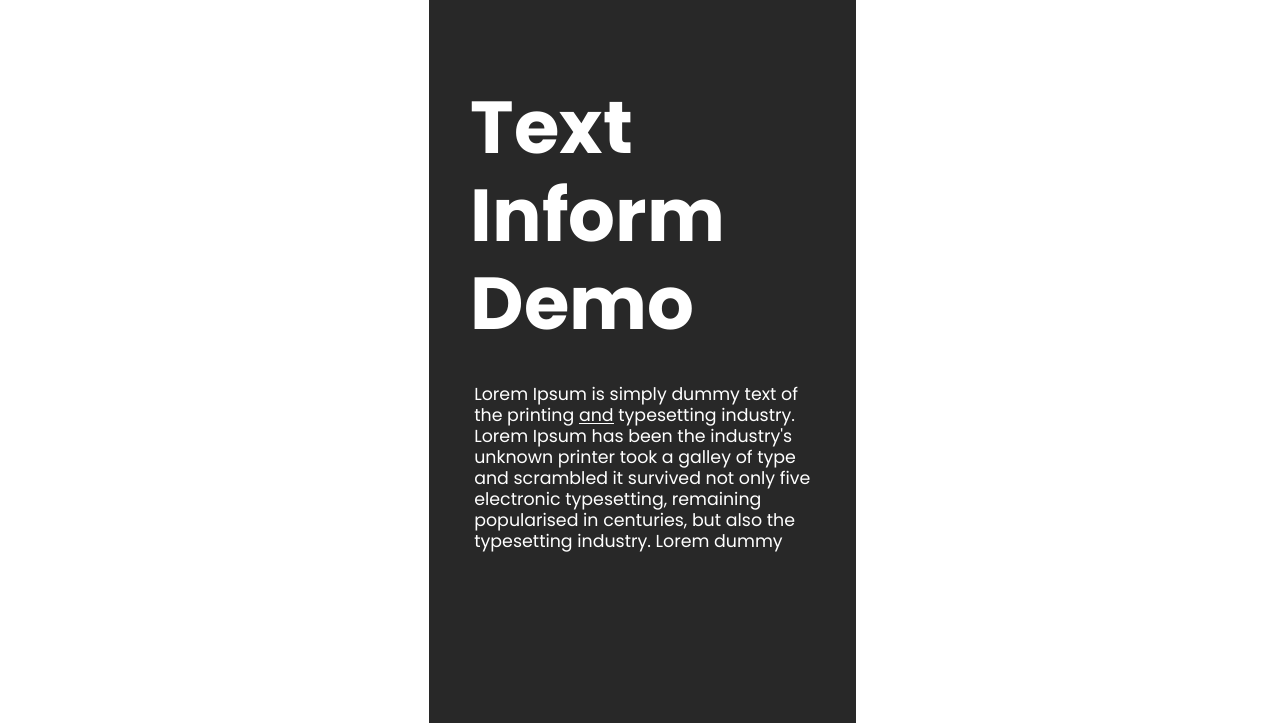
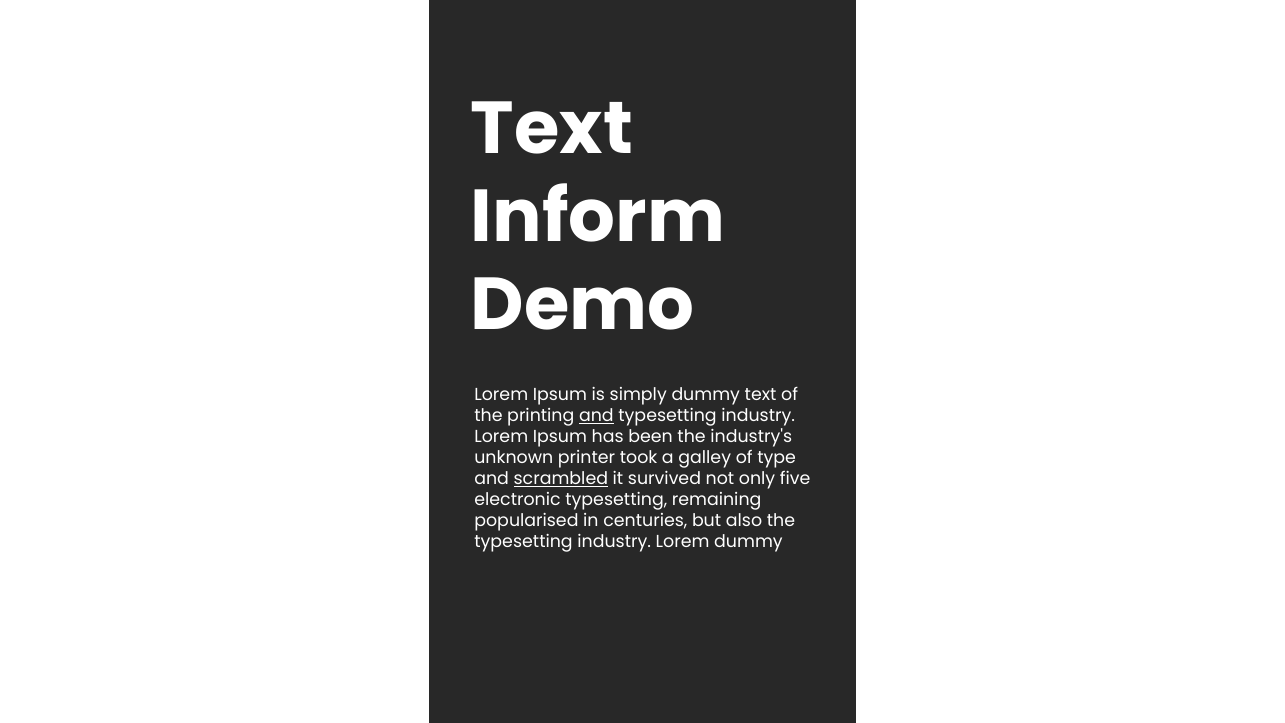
scrambled underline: none -> present
